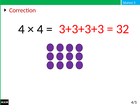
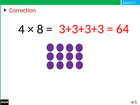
4 at (40, 29): 4 -> 8
32: 32 -> 64
